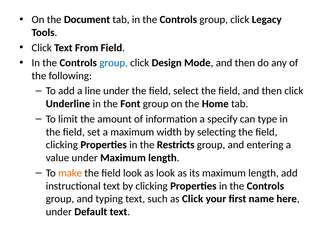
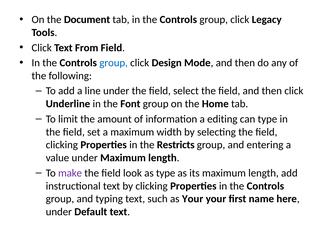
specify: specify -> editing
make colour: orange -> purple
as look: look -> type
as Click: Click -> Your
